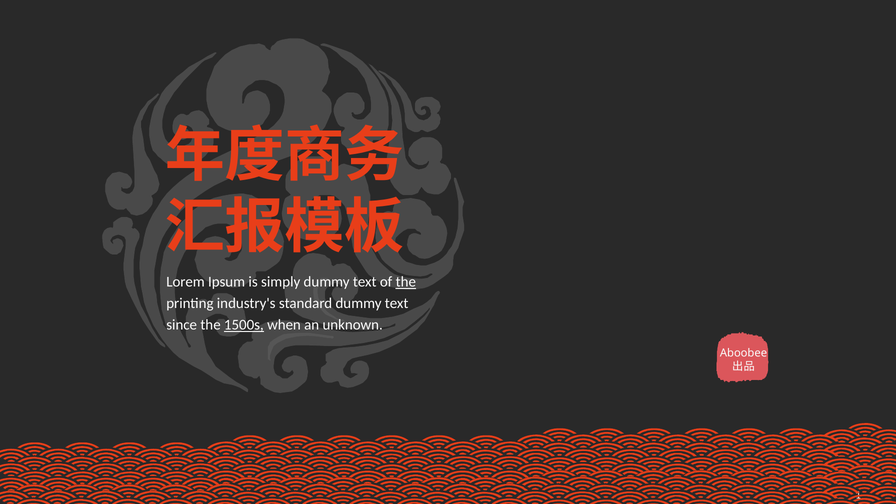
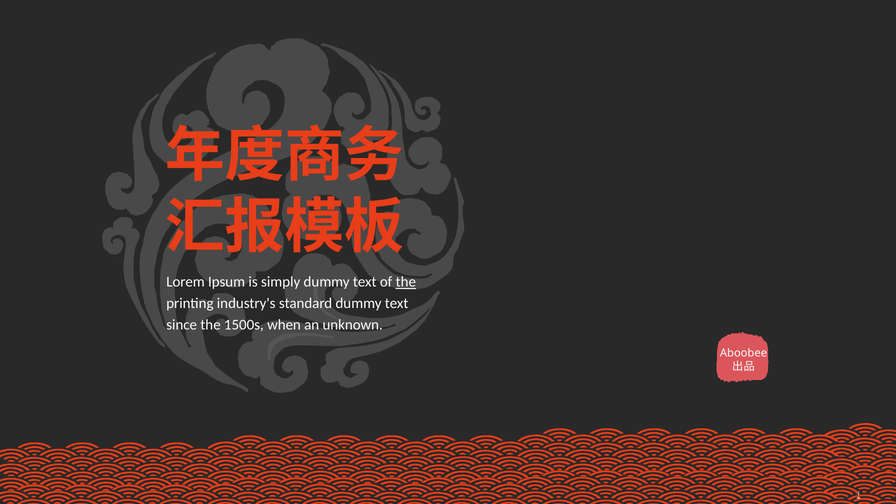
1500s underline: present -> none
